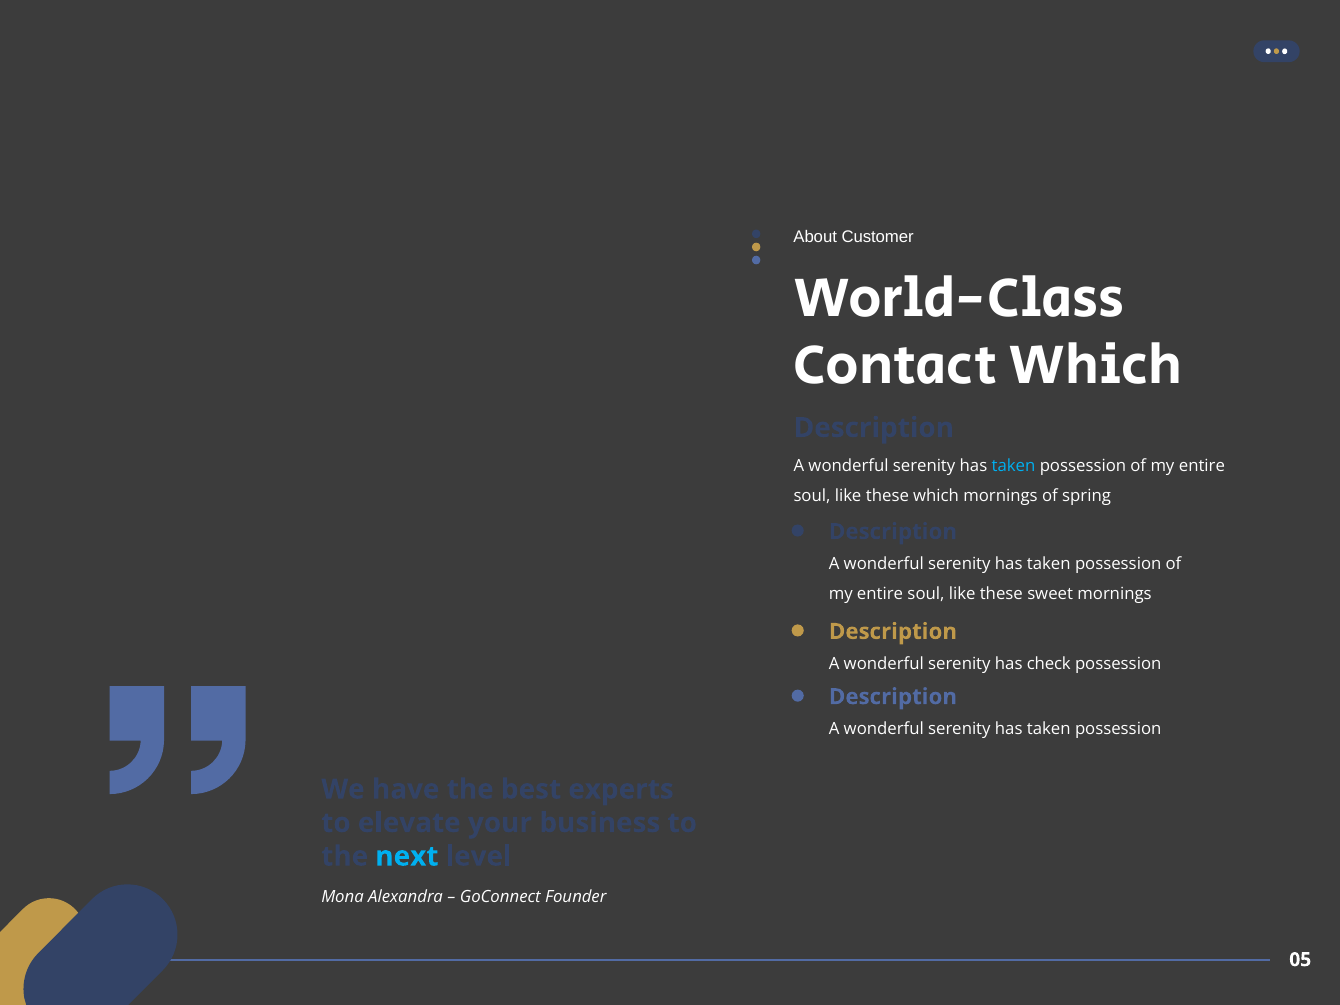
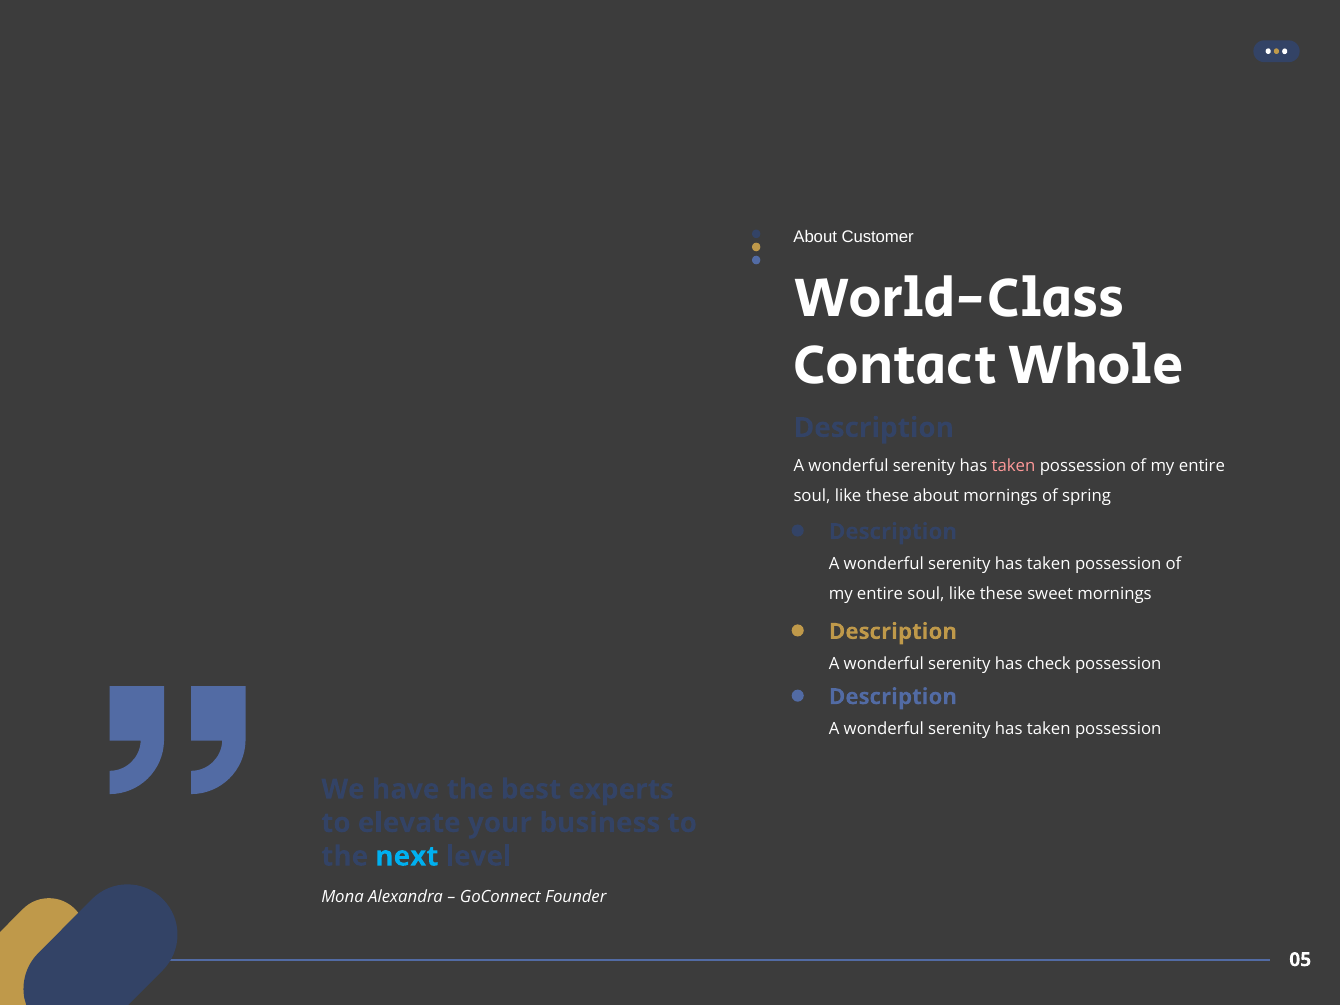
Contact Which: Which -> Whole
taken at (1014, 466) colour: light blue -> pink
these which: which -> about
